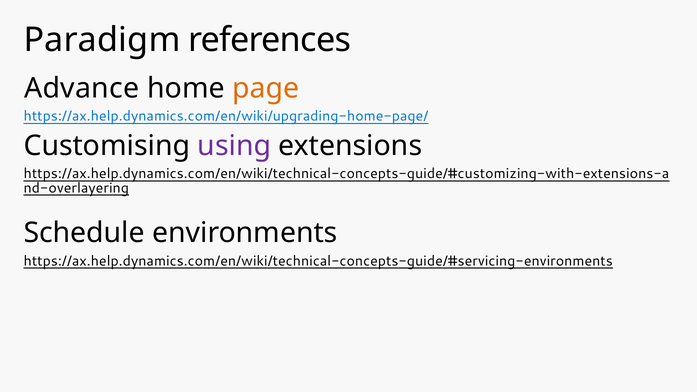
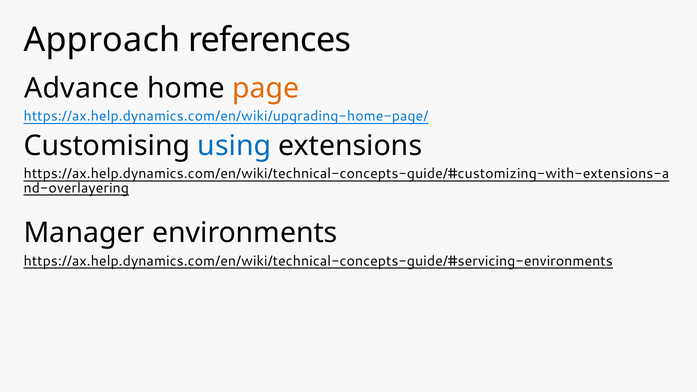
Paradigm: Paradigm -> Approach
using colour: purple -> blue
Schedule: Schedule -> Manager
